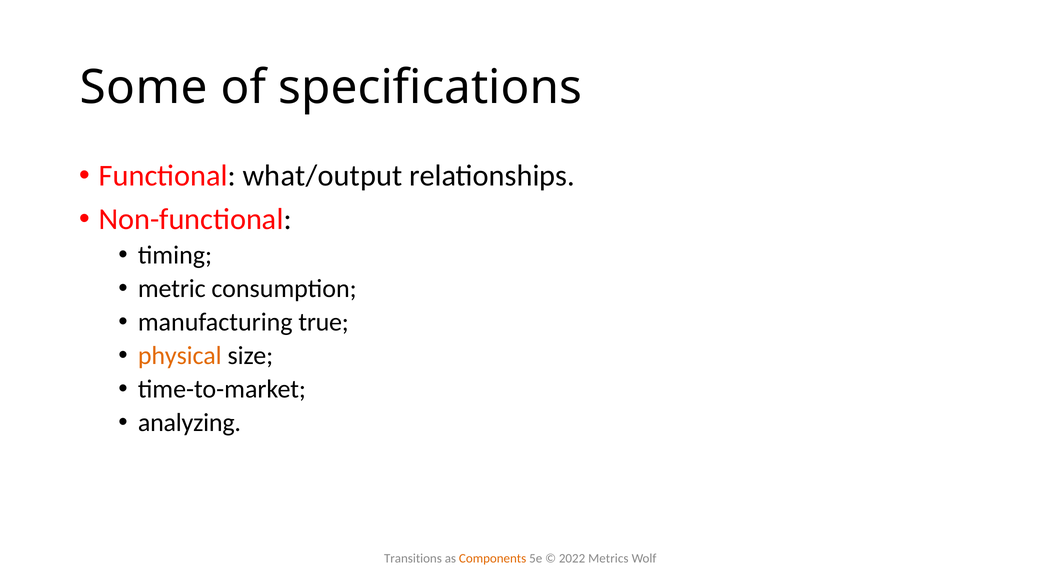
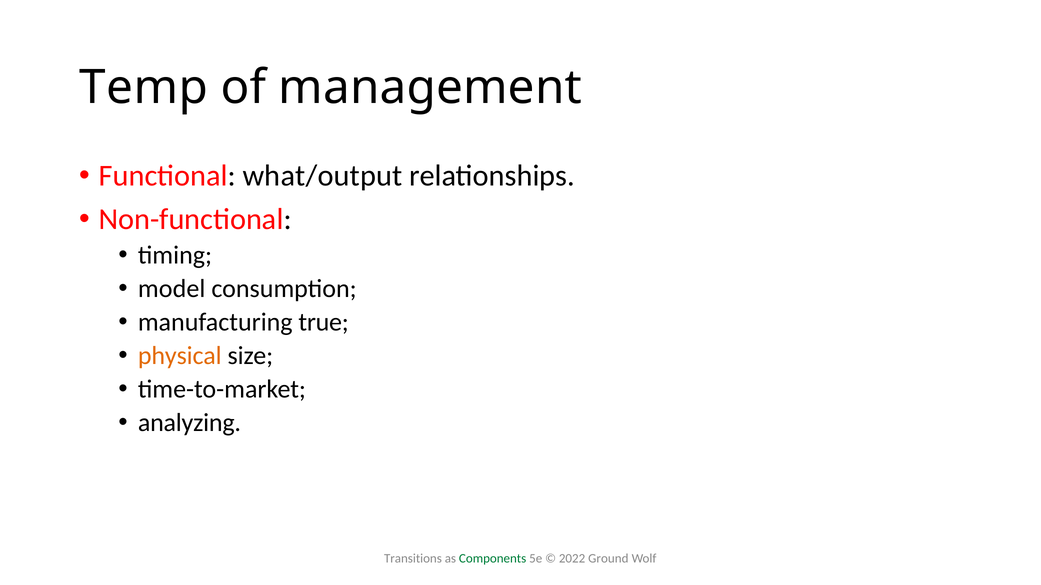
Some: Some -> Temp
specifications: specifications -> management
metric: metric -> model
Components colour: orange -> green
Metrics: Metrics -> Ground
